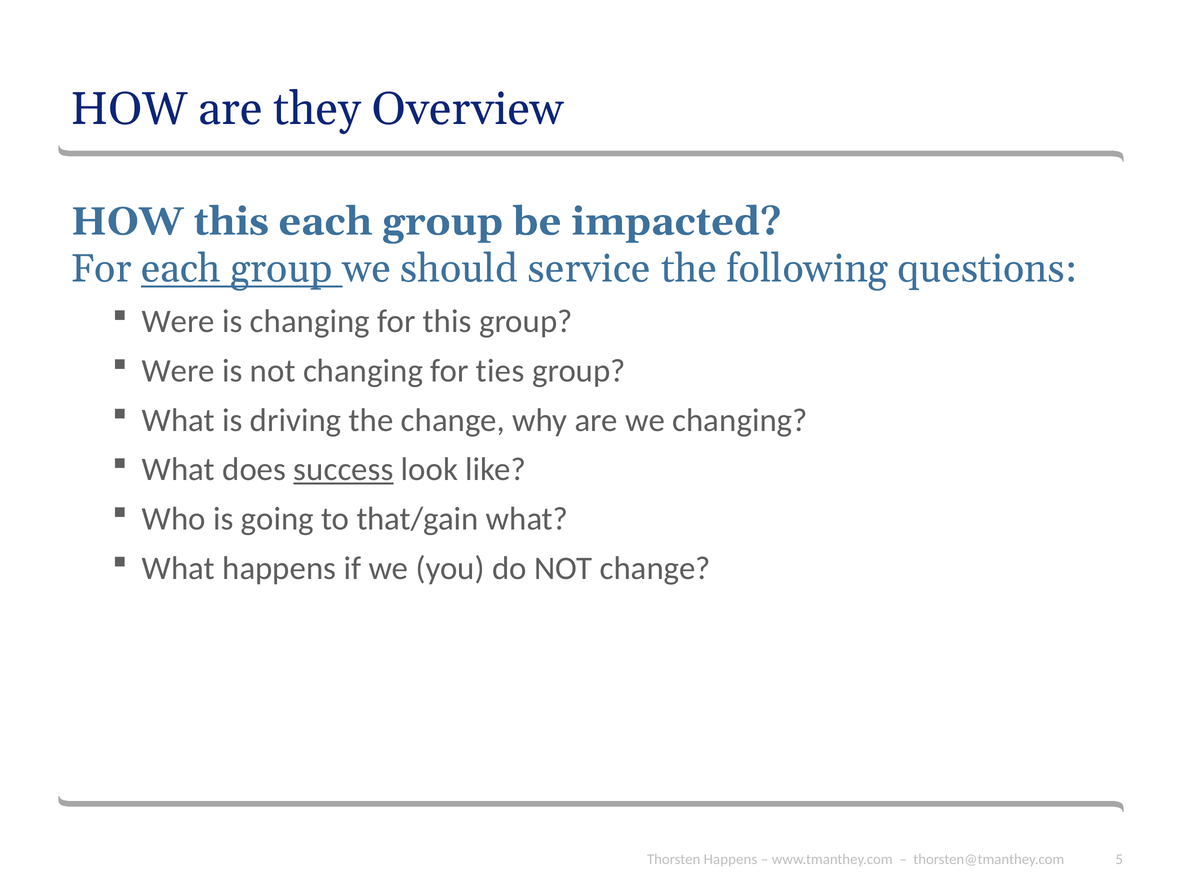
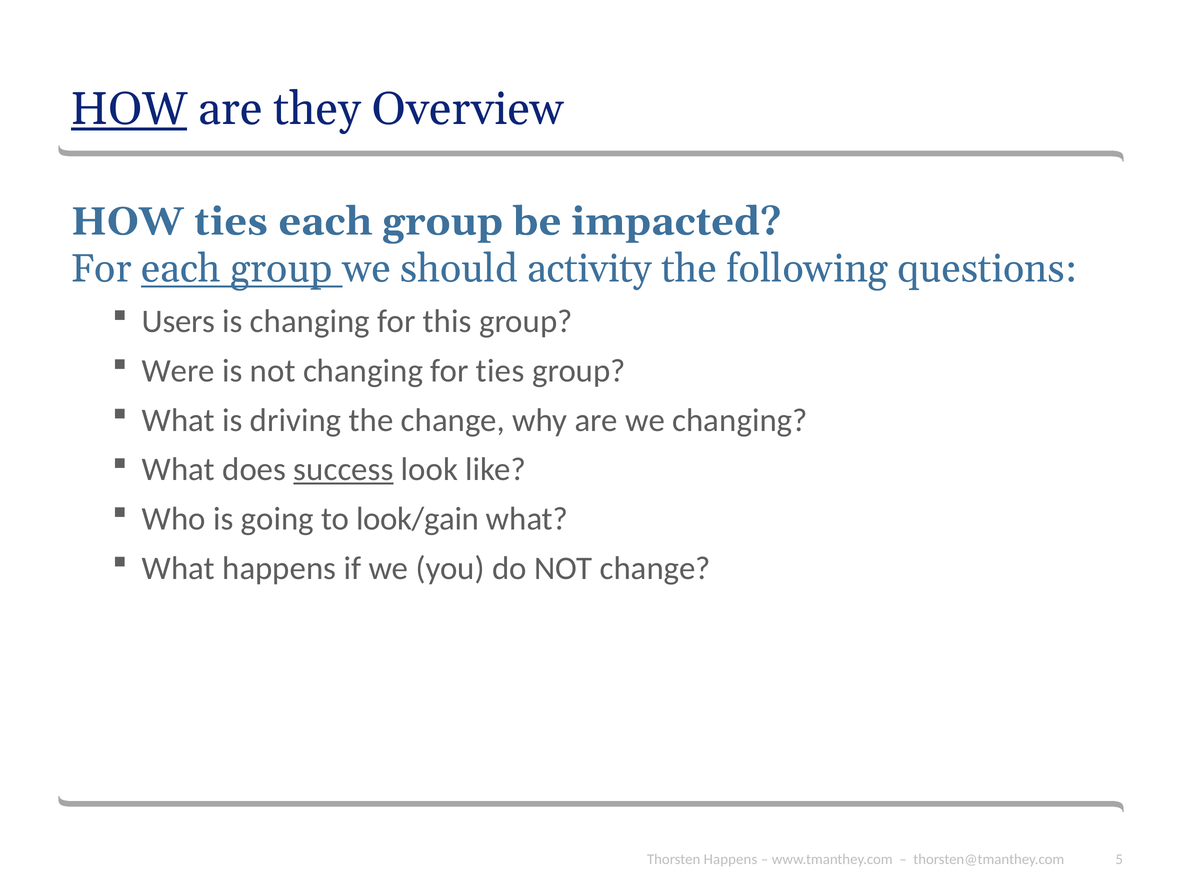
HOW at (129, 109) underline: none -> present
HOW this: this -> ties
service: service -> activity
Were at (178, 321): Were -> Users
that/gain: that/gain -> look/gain
